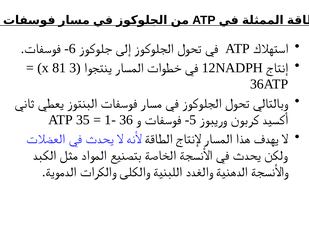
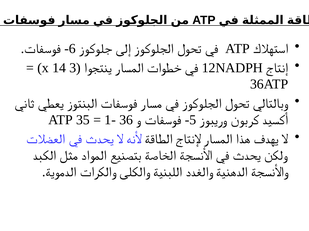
81: 81 -> 14
